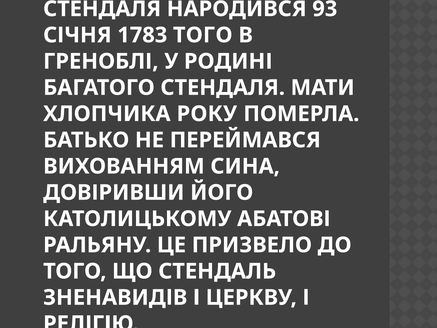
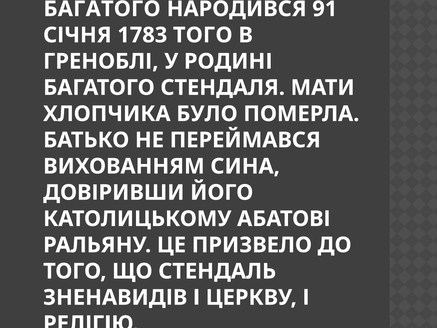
СТЕНДАЛЯ at (102, 9): СТЕНДАЛЯ -> БАГАТОГО
93: 93 -> 91
РОКУ: РОКУ -> БУЛО
